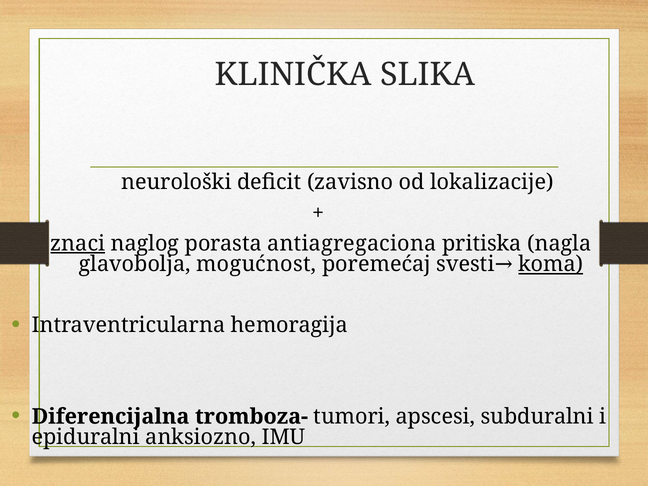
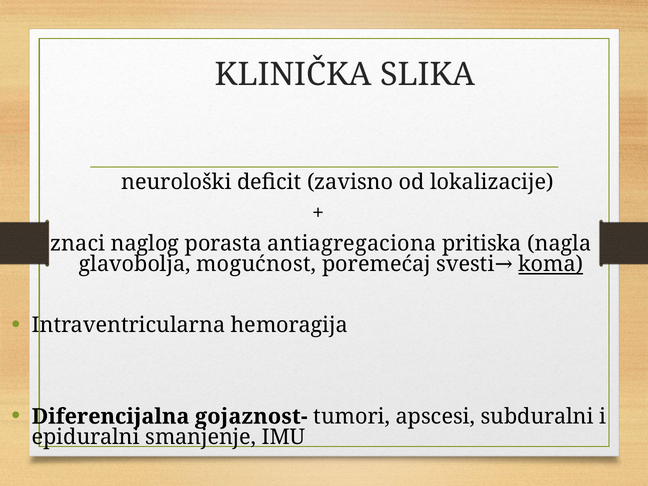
znaci underline: present -> none
tromboza-: tromboza- -> gojaznost-
anksiozno: anksiozno -> smanjenje
